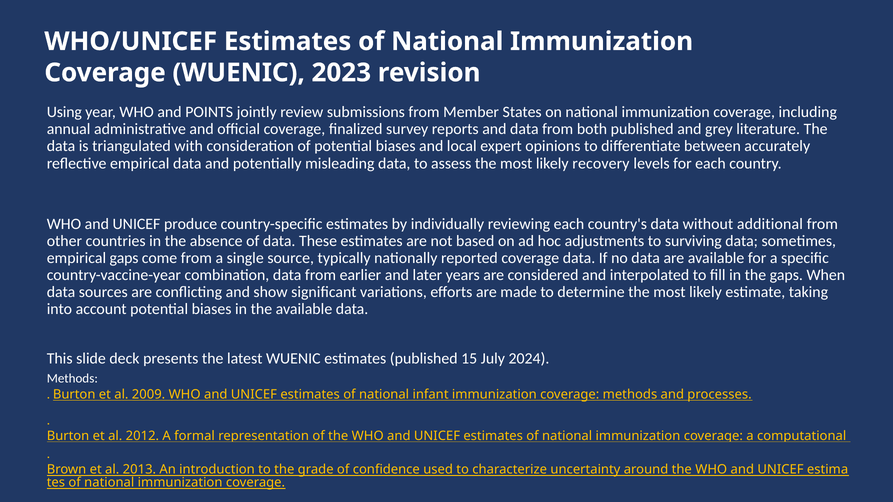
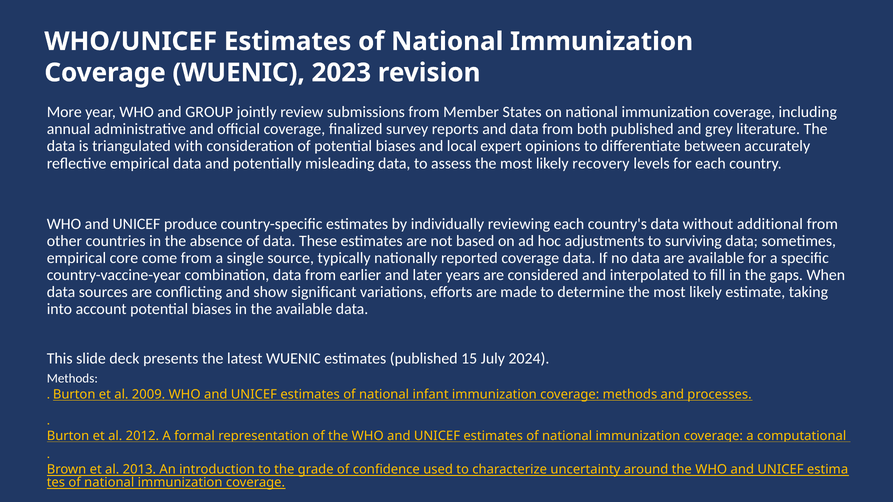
Using: Using -> More
POINTS: POINTS -> GROUP
empirical gaps: gaps -> core
